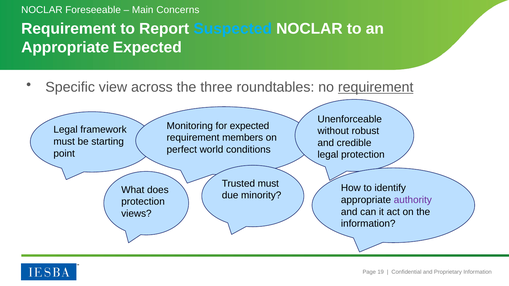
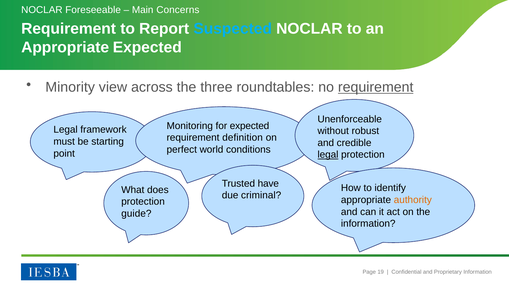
Specific: Specific -> Minority
members: members -> definition
legal at (328, 155) underline: none -> present
Trusted must: must -> have
minority: minority -> criminal
authority colour: purple -> orange
views: views -> guide
